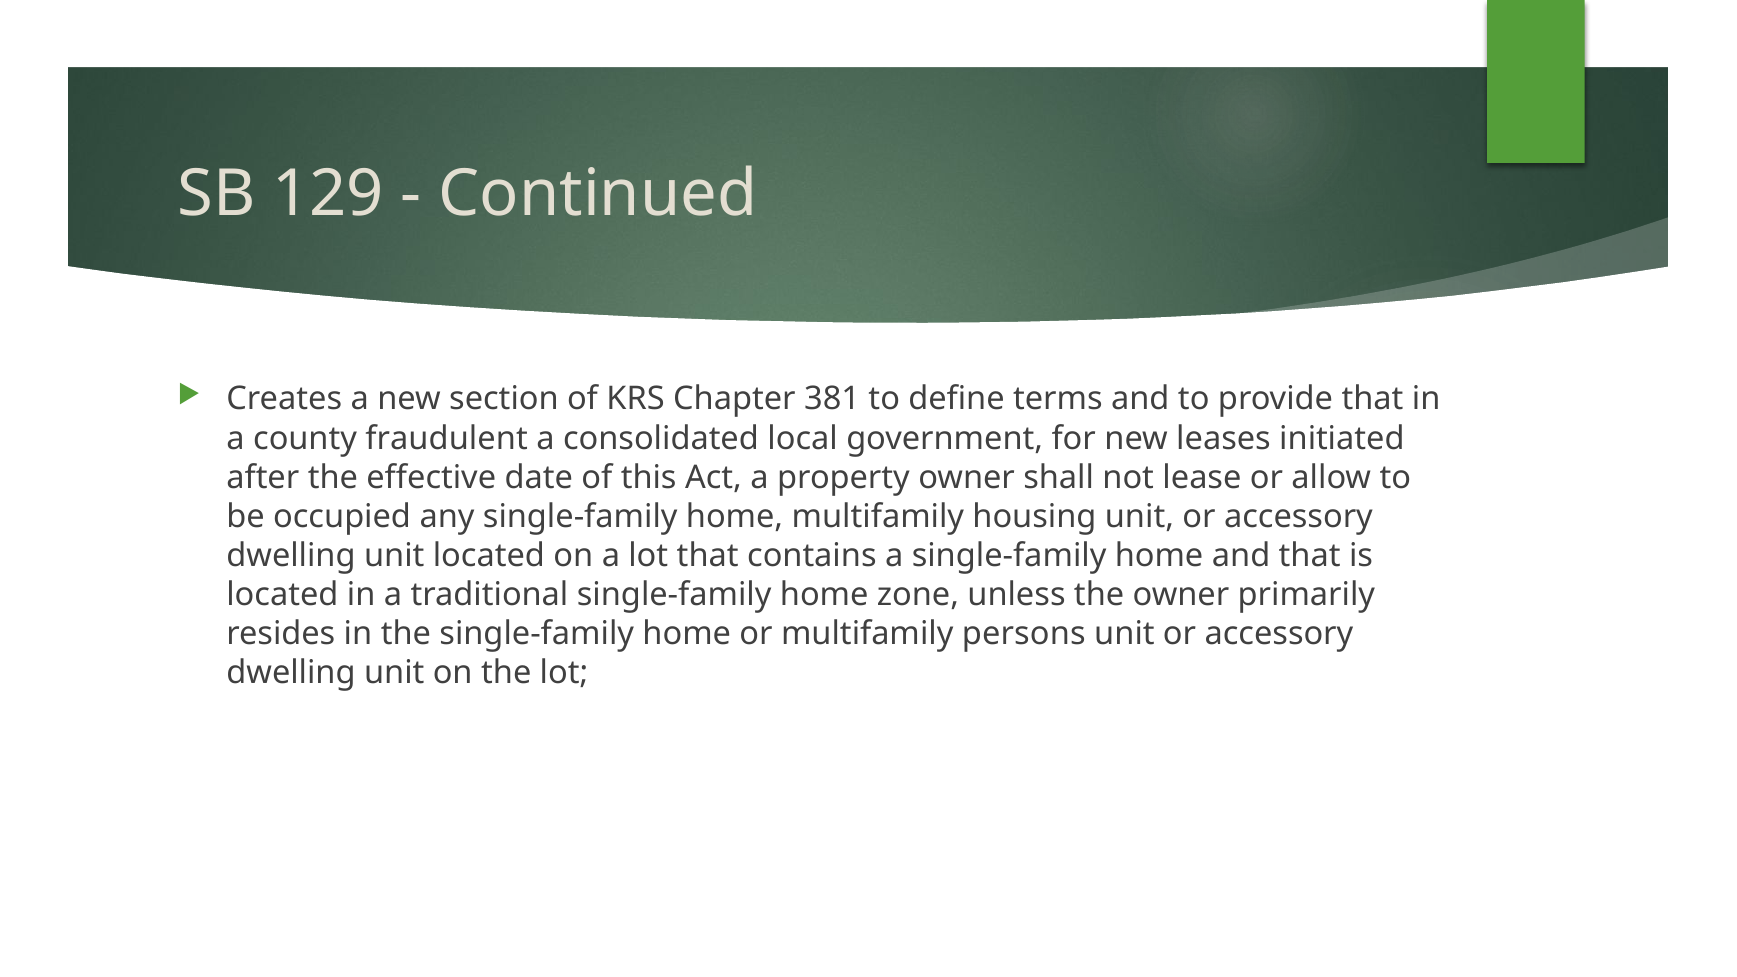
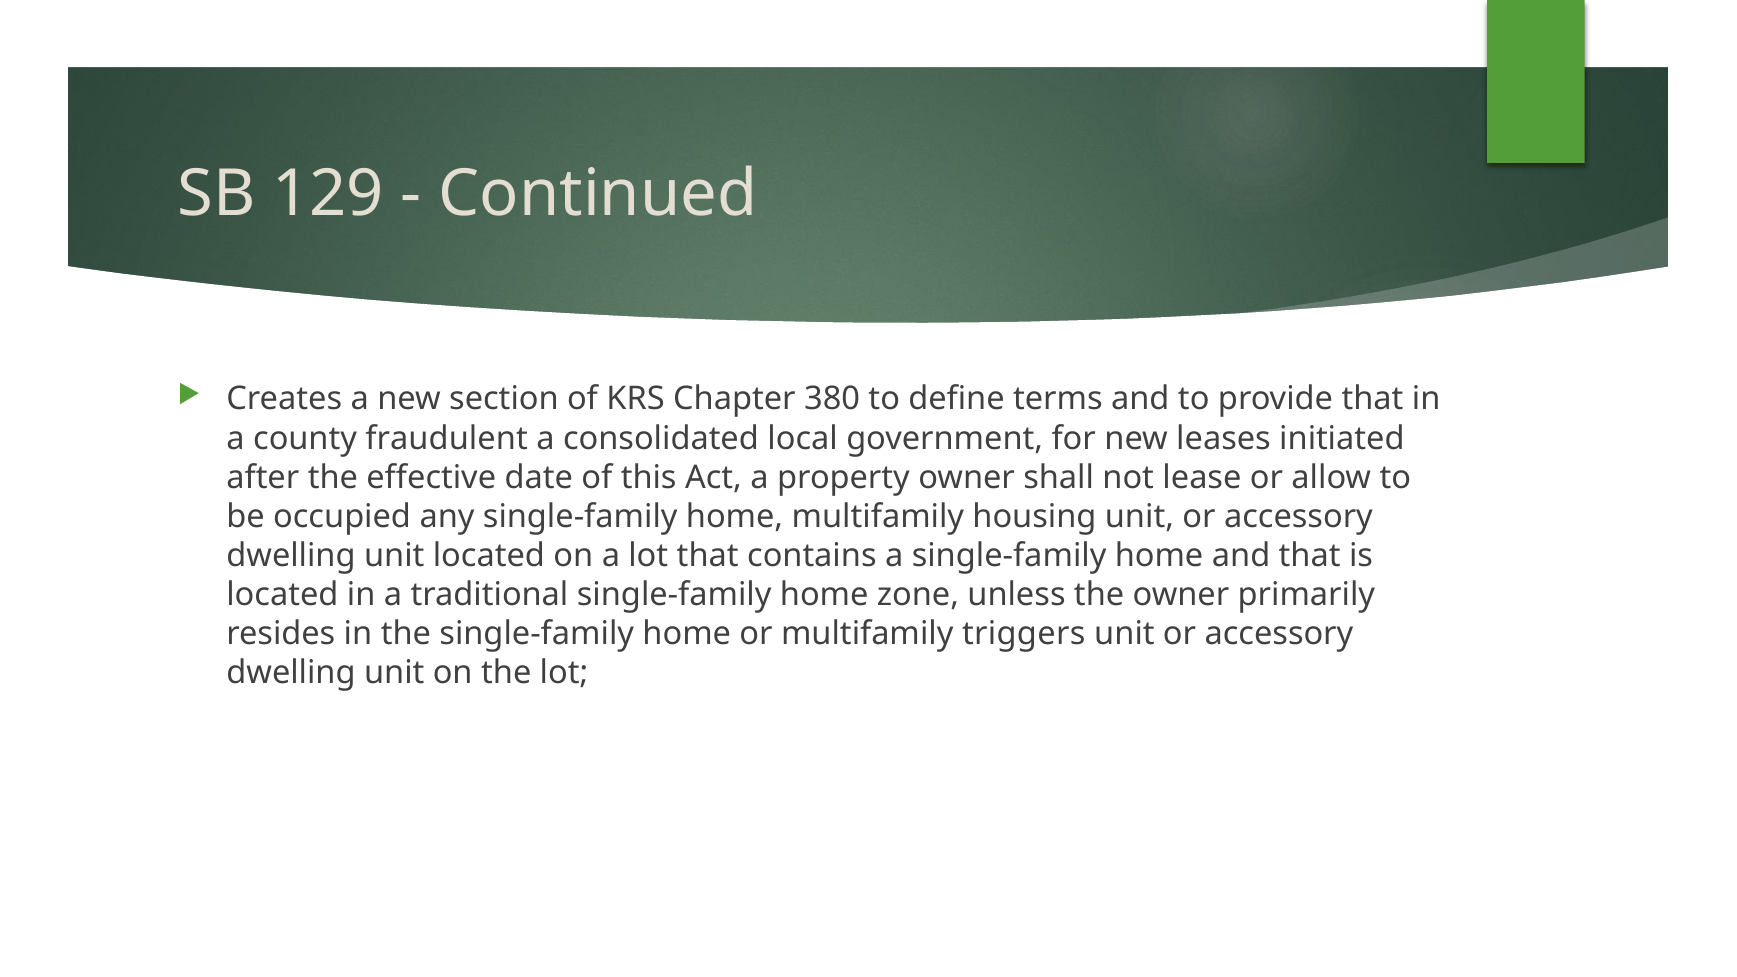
381: 381 -> 380
persons: persons -> triggers
